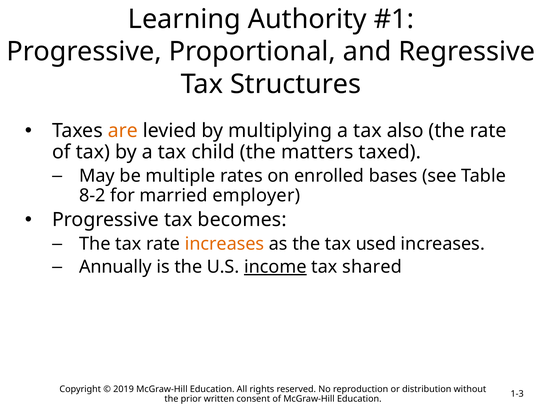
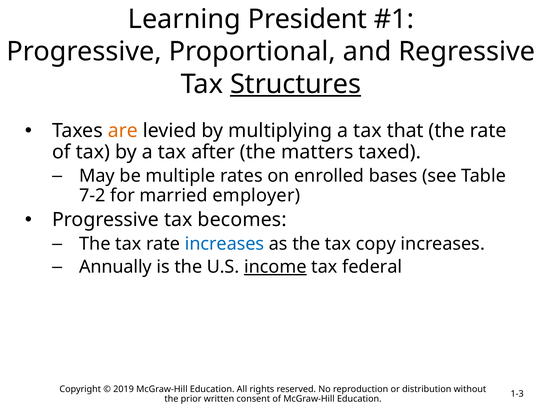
Authority: Authority -> President
Structures underline: none -> present
also: also -> that
child: child -> after
8-2: 8-2 -> 7-2
increases at (224, 243) colour: orange -> blue
used: used -> copy
shared: shared -> federal
